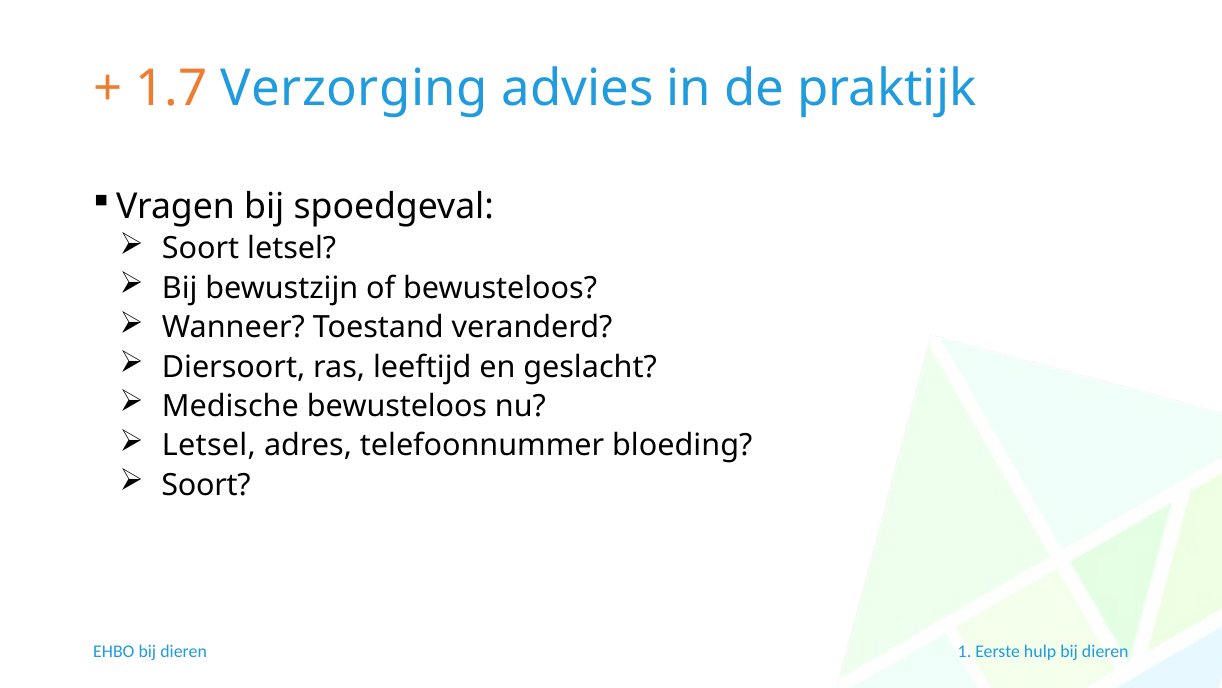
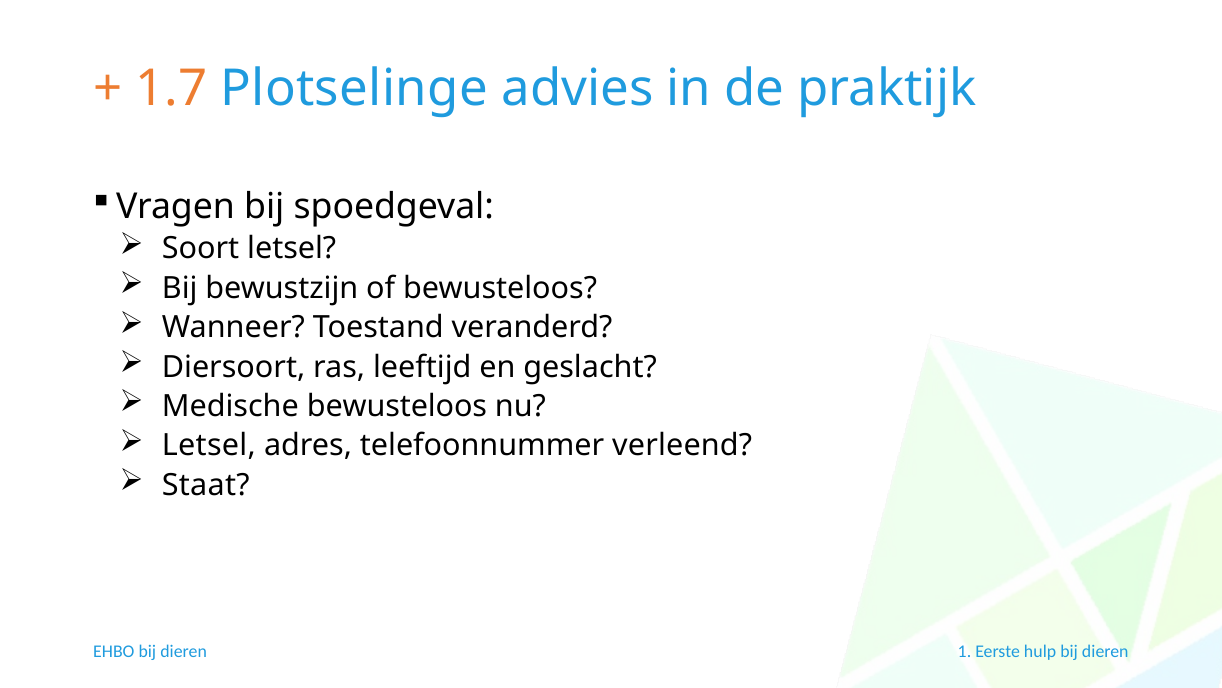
Verzorging: Verzorging -> Plotselinge
bloeding: bloeding -> verleend
Soort at (206, 485): Soort -> Staat
